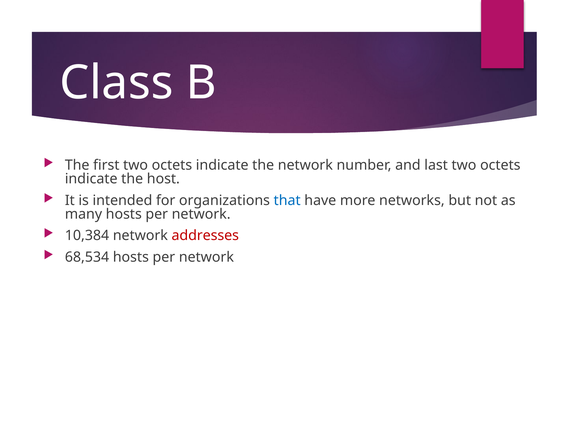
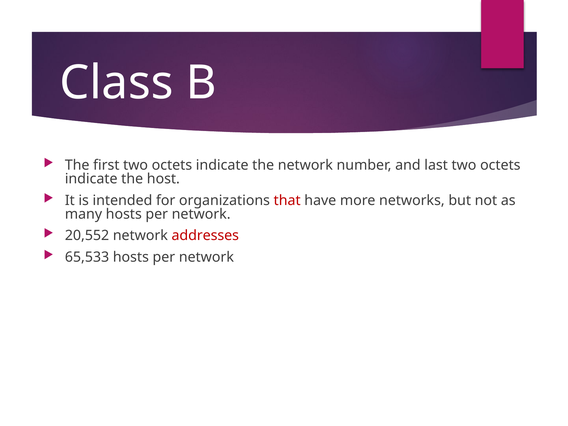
that colour: blue -> red
10,384: 10,384 -> 20,552
68,534: 68,534 -> 65,533
